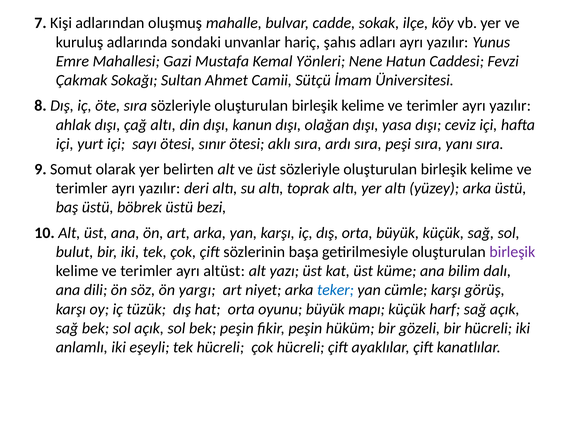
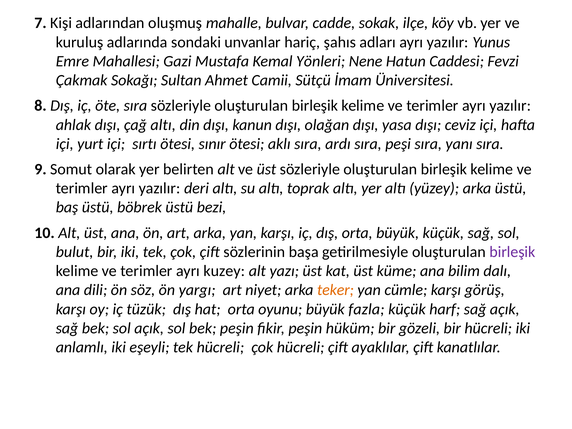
sayı: sayı -> sırtı
altüst: altüst -> kuzey
teker colour: blue -> orange
mapı: mapı -> fazla
